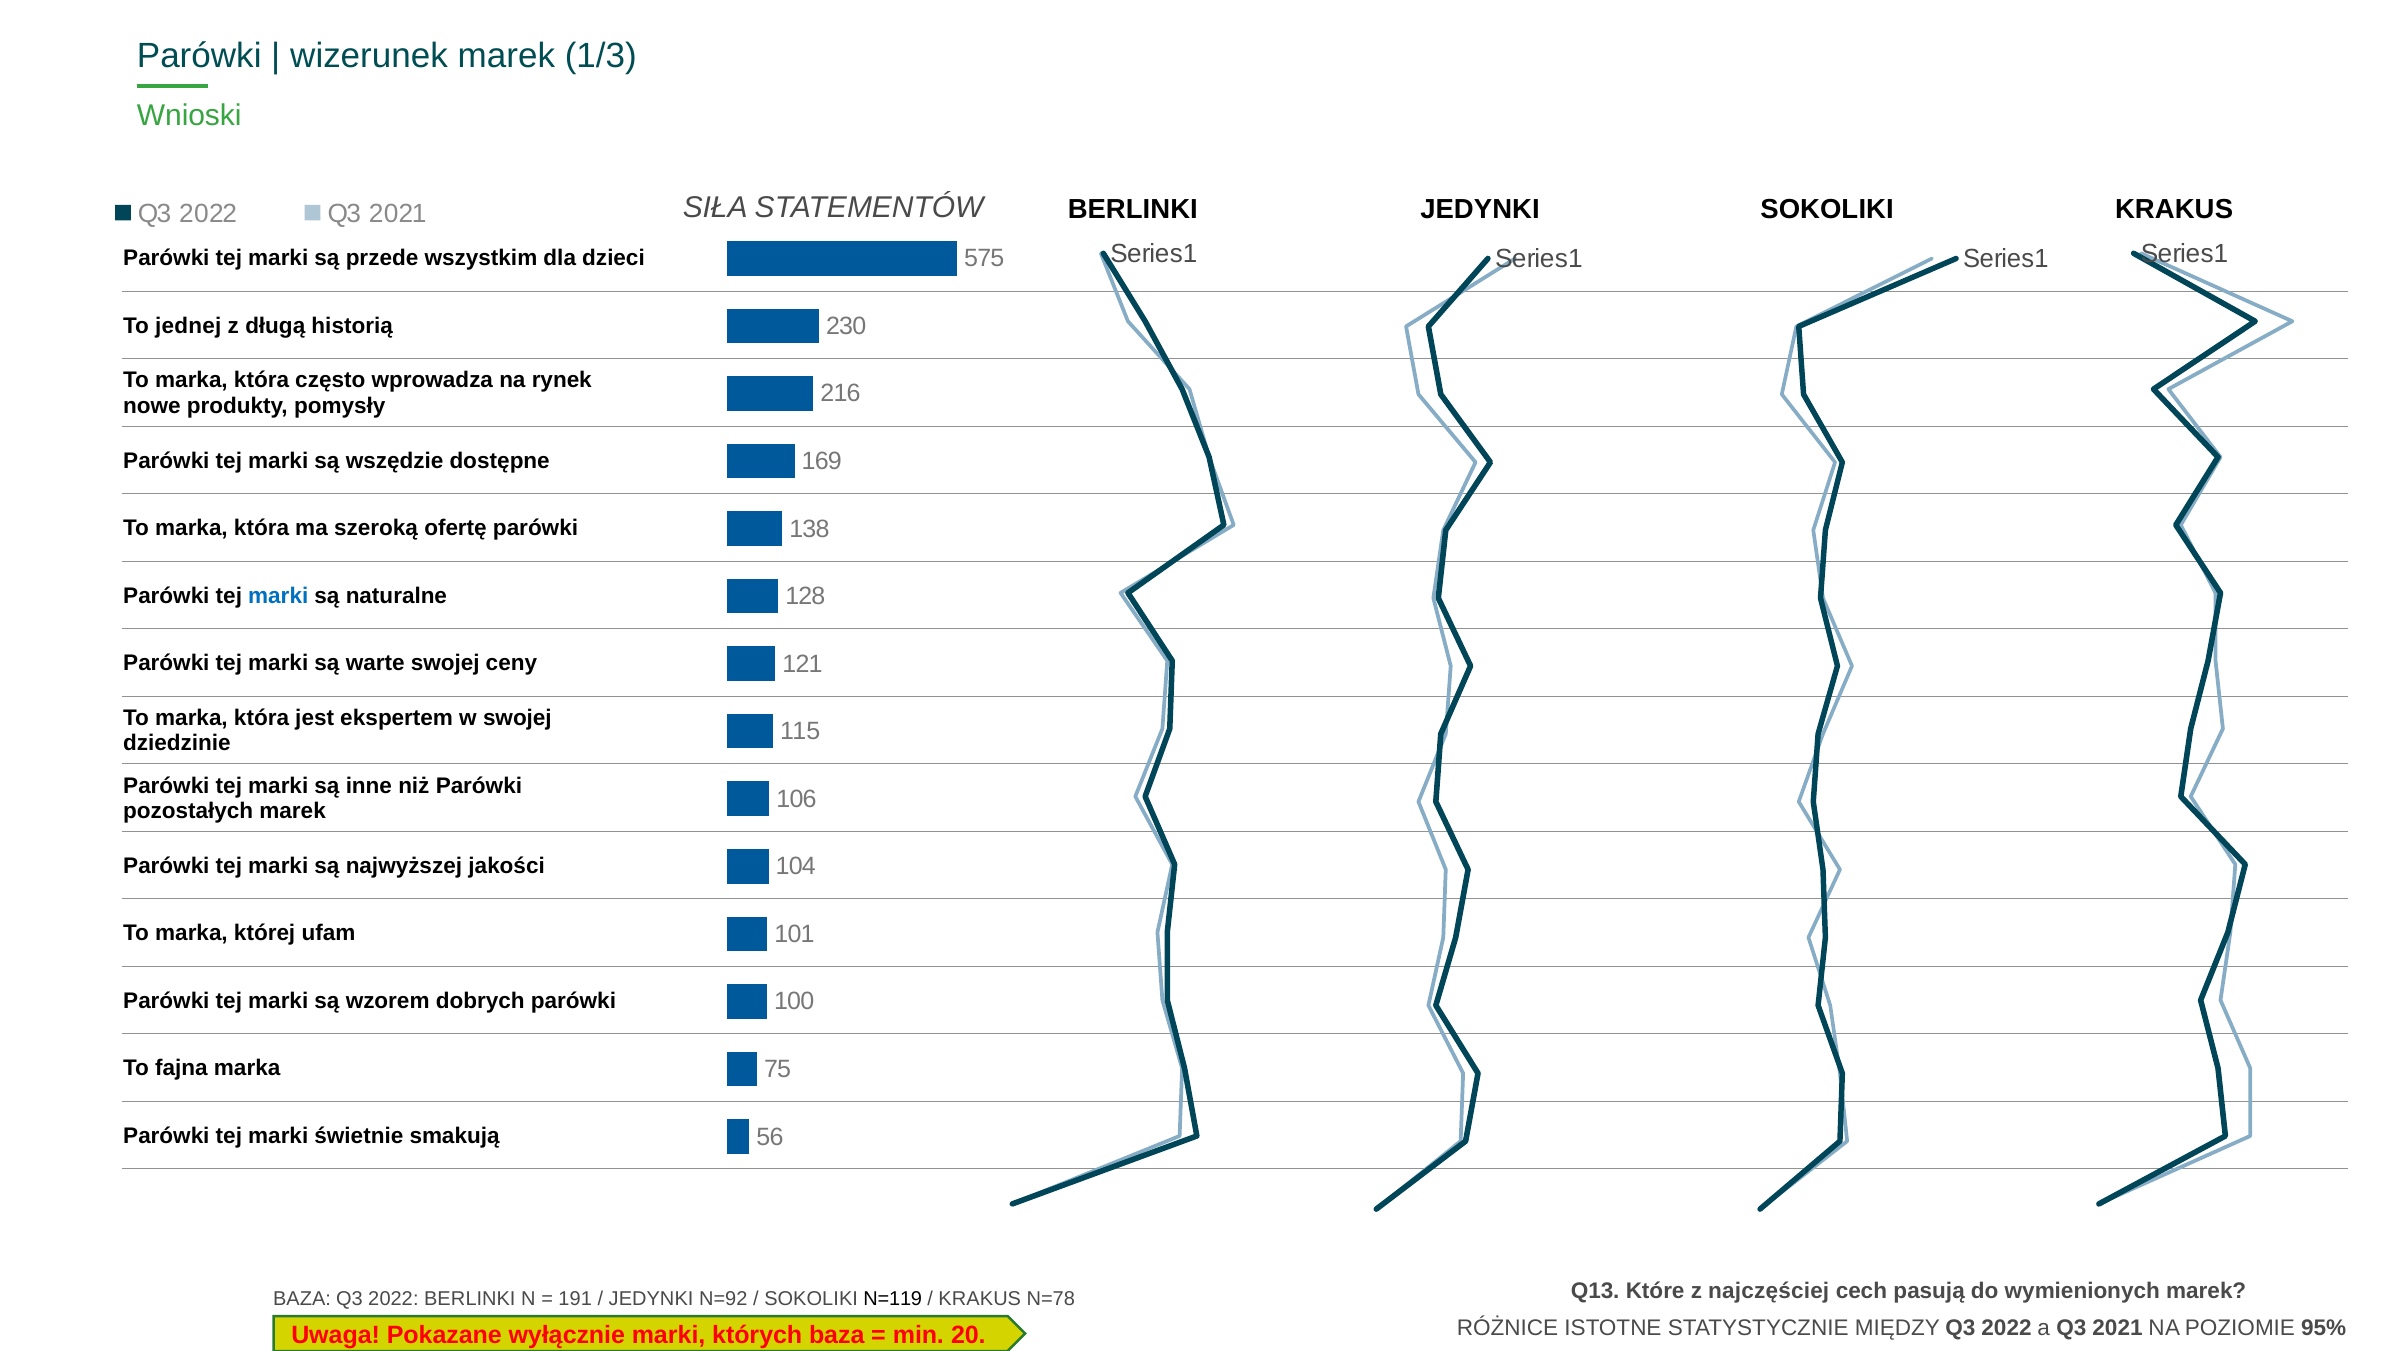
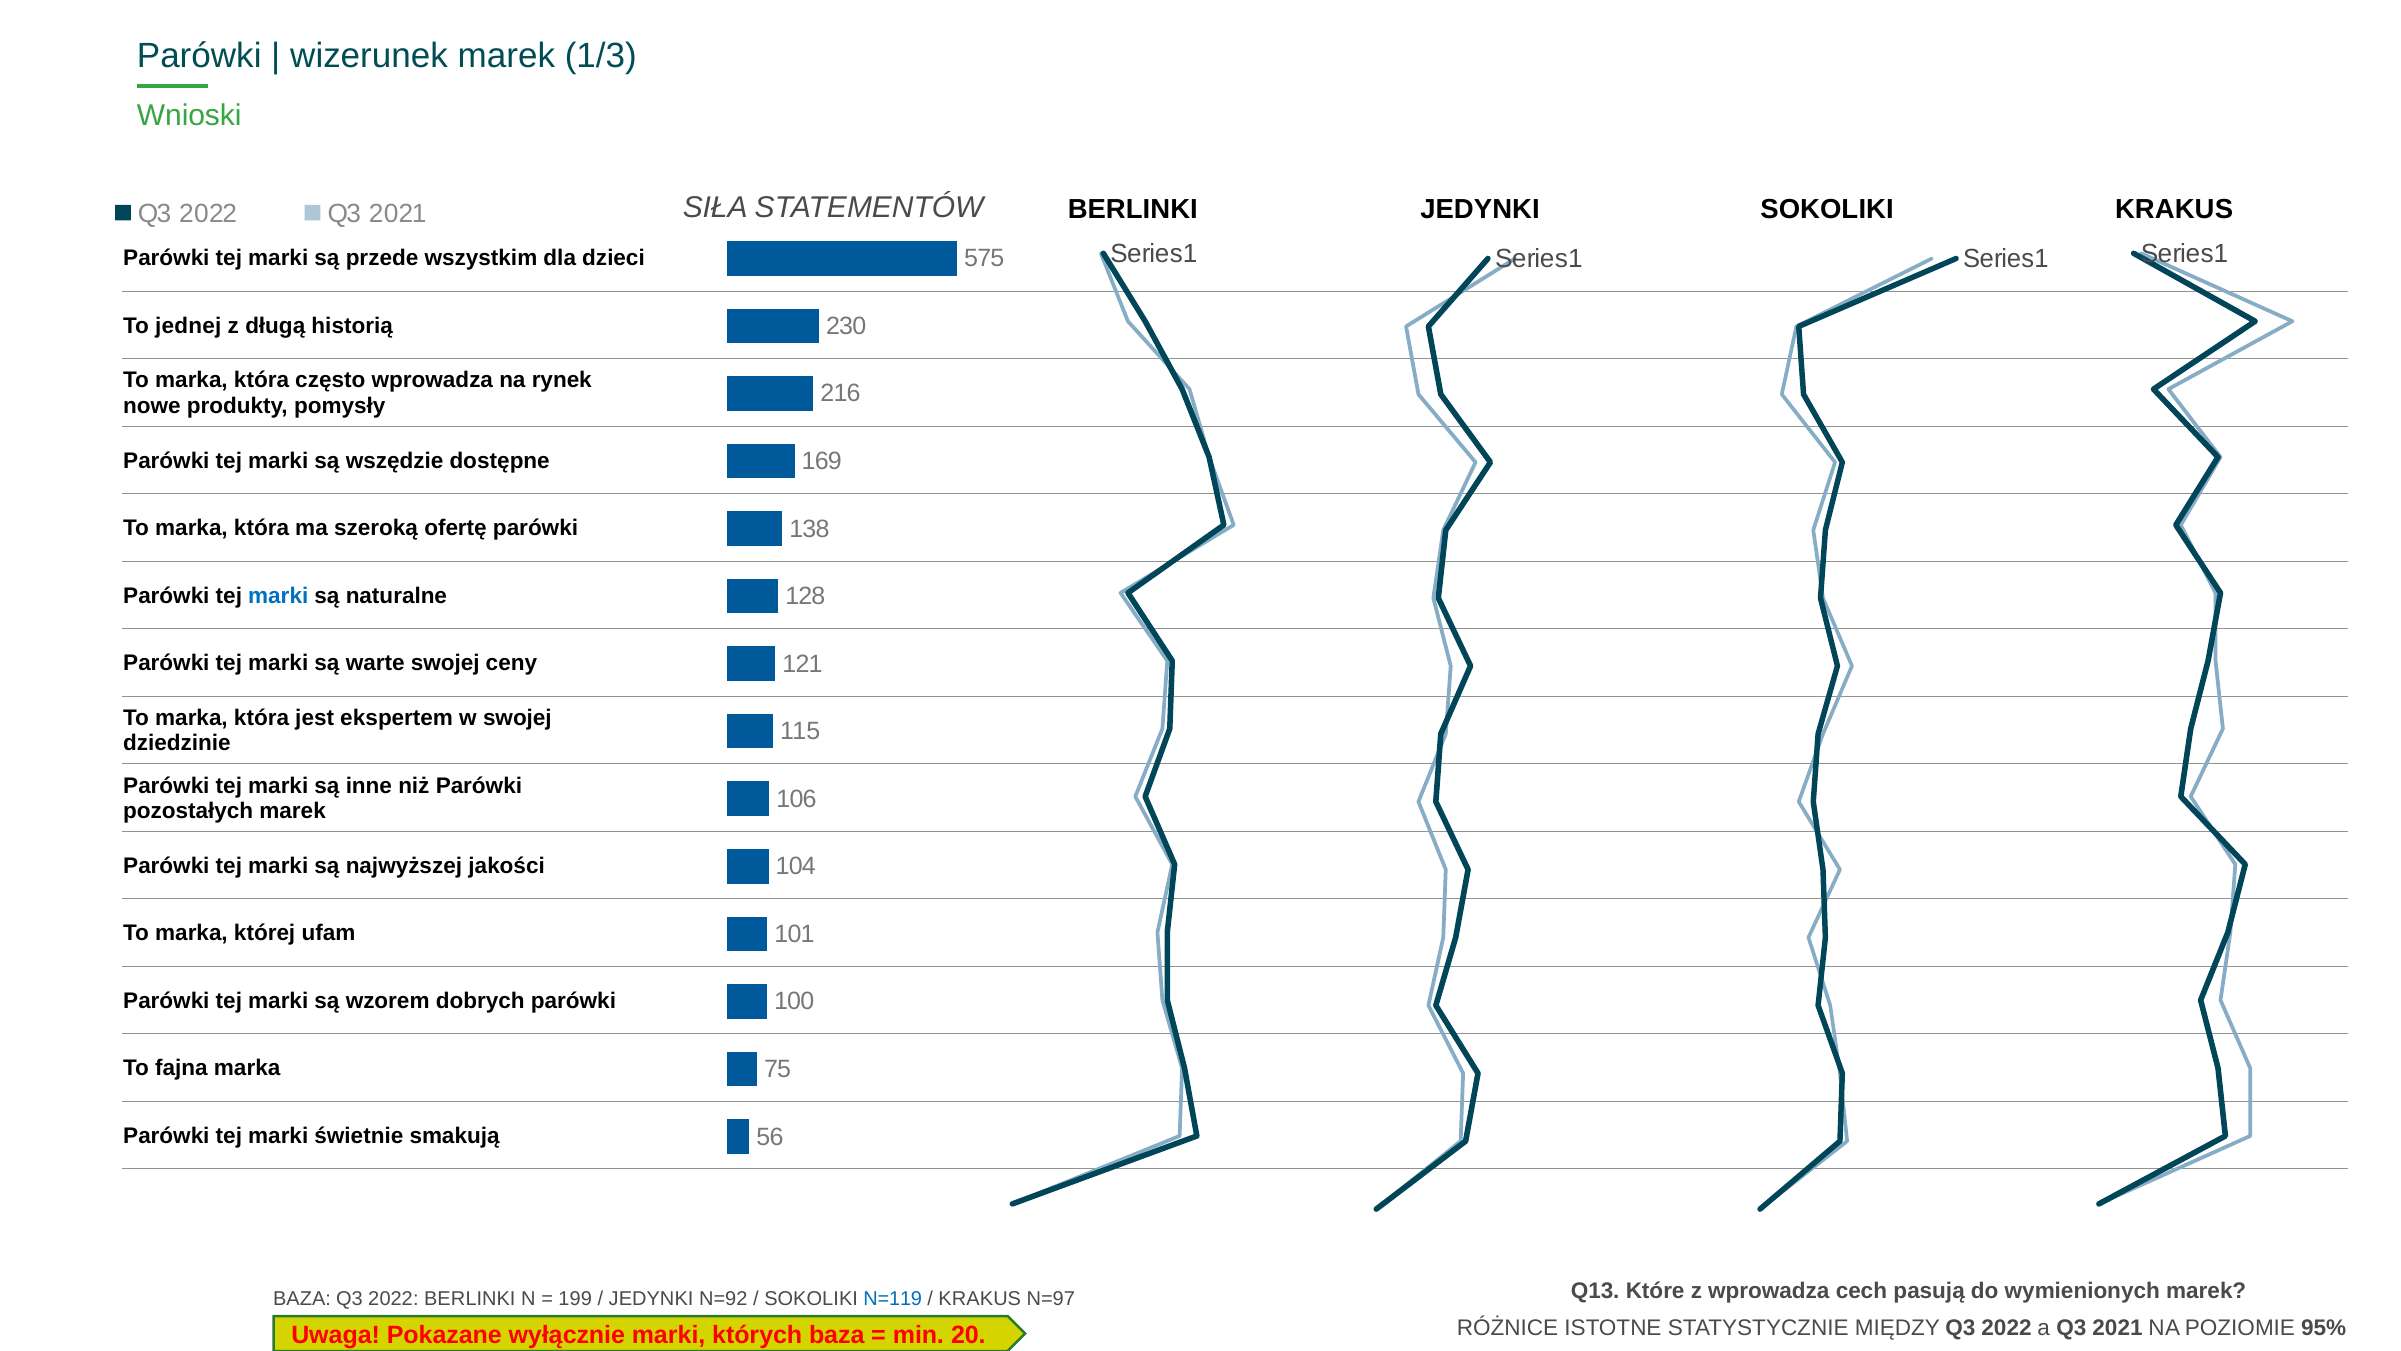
191: 191 -> 199
N=119 colour: black -> blue
N=78: N=78 -> N=97
z najczęściej: najczęściej -> wprowadza
